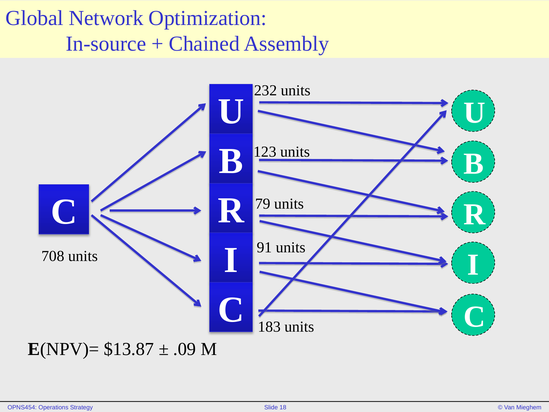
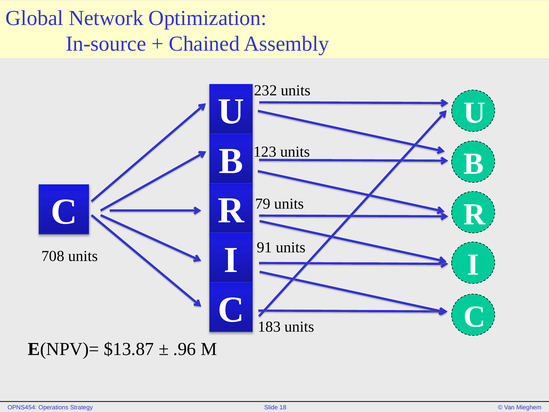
.09: .09 -> .96
